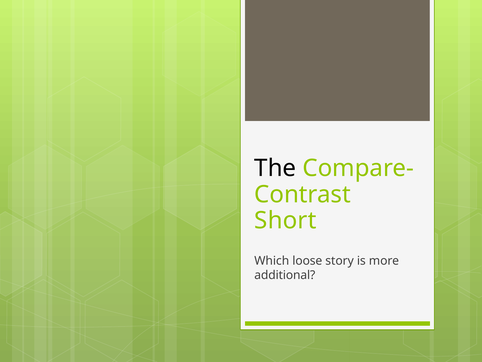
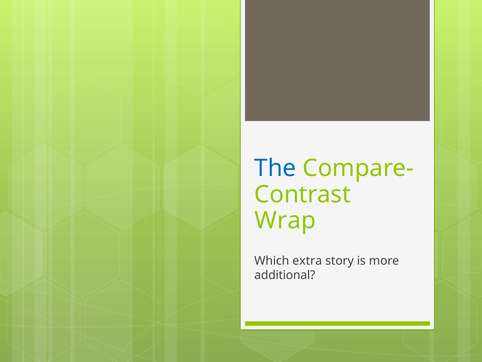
The colour: black -> blue
Short: Short -> Wrap
loose: loose -> extra
